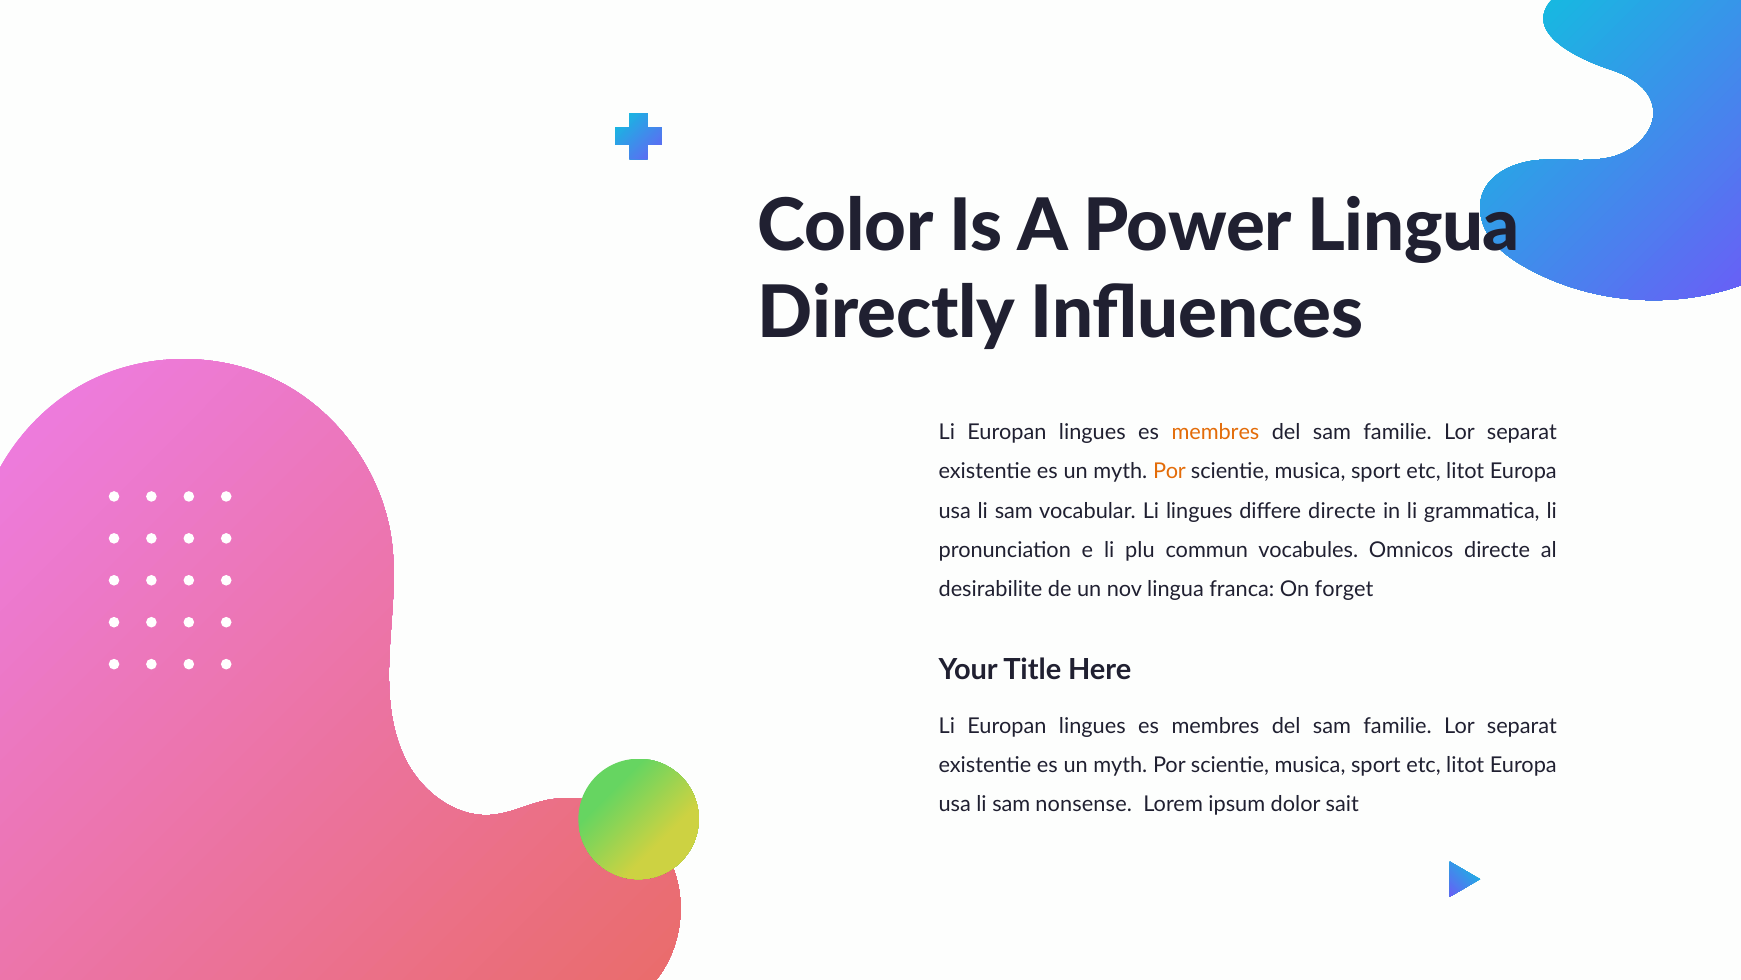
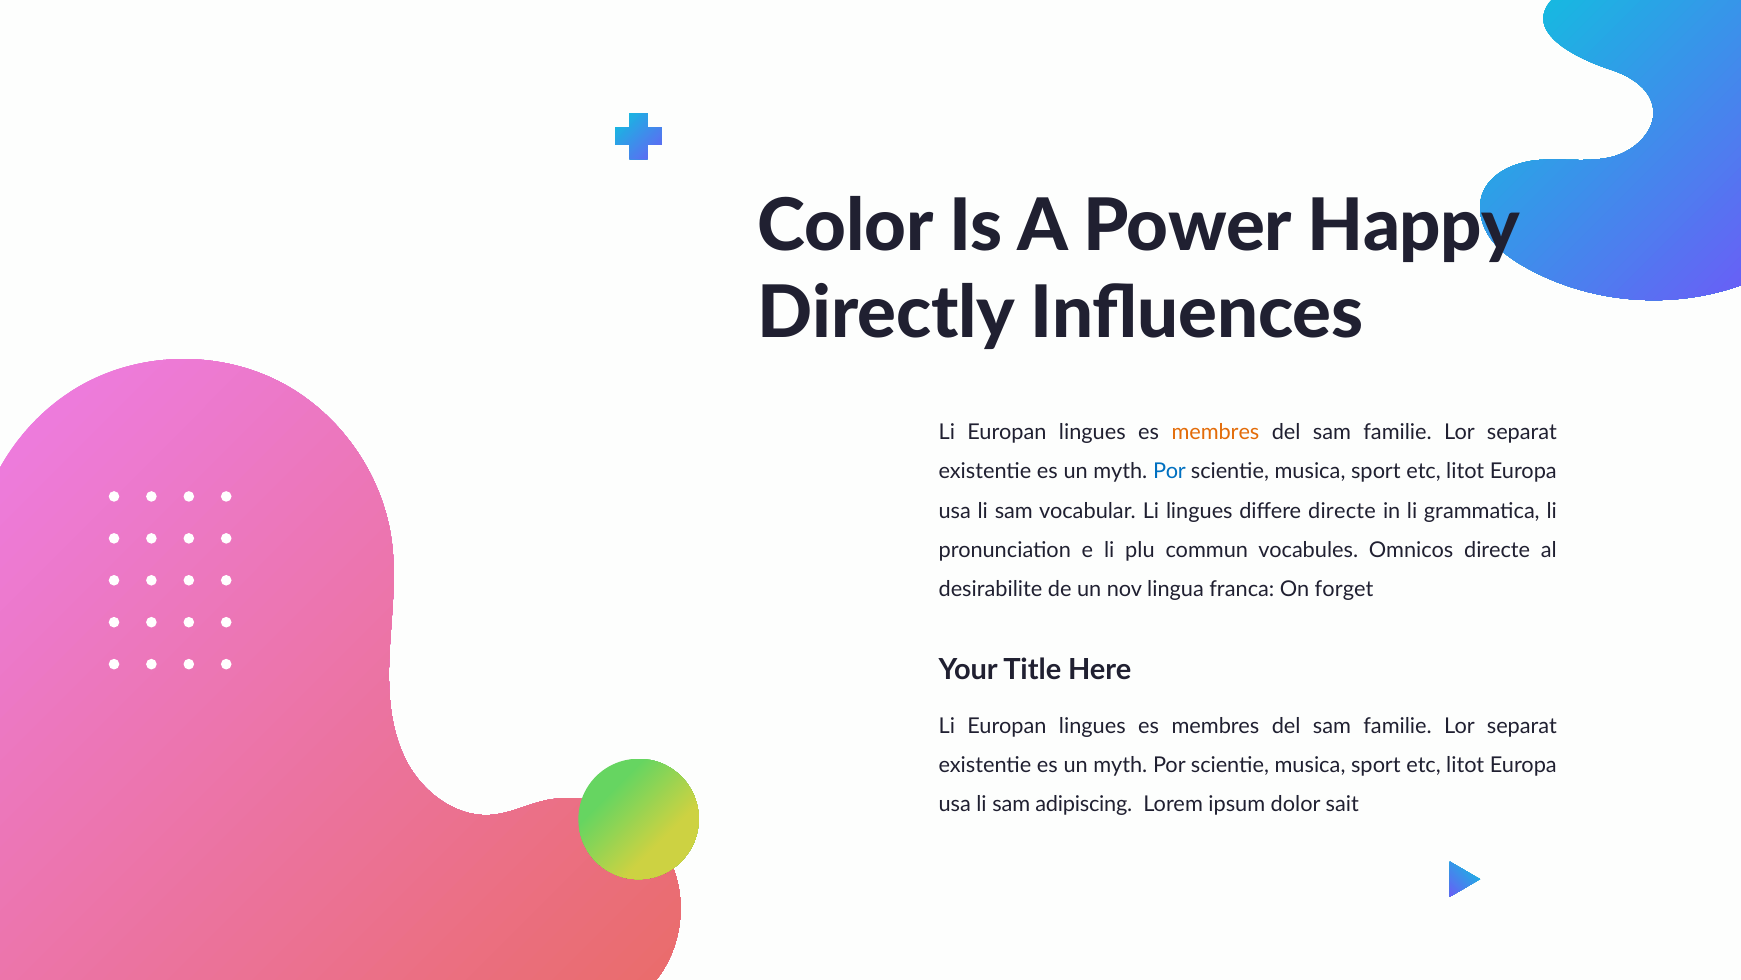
Power Lingua: Lingua -> Happy
Por at (1169, 471) colour: orange -> blue
nonsense: nonsense -> adipiscing
